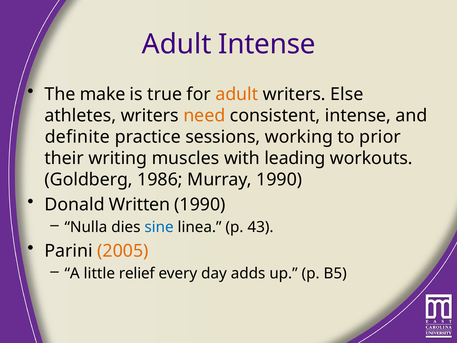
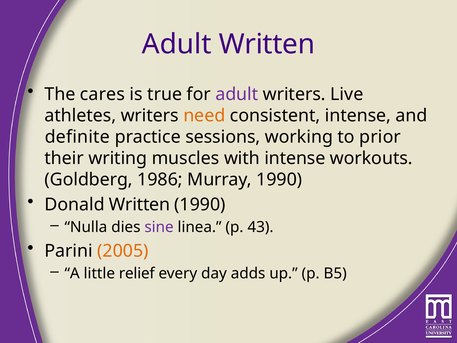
Adult Intense: Intense -> Written
make: make -> cares
adult at (237, 94) colour: orange -> purple
Else: Else -> Live
with leading: leading -> intense
sine colour: blue -> purple
